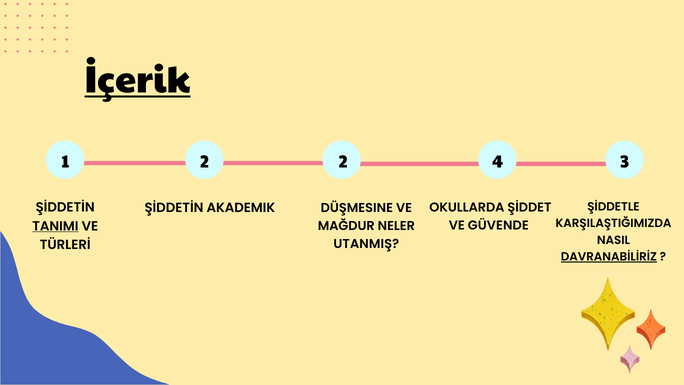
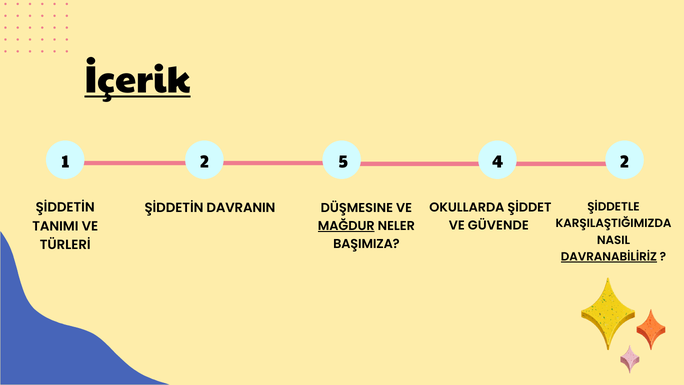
2 2: 2 -> 5
4 3: 3 -> 2
AKADEMIK: AKADEMIK -> DAVRANIN
MAĞDUR underline: none -> present
TANIMI underline: present -> none
UTANMIŞ: UTANMIŞ -> BAŞIMIZA
